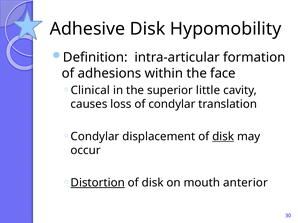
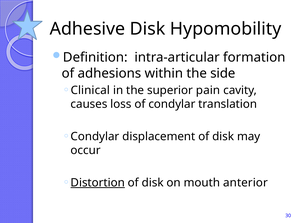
face: face -> side
little: little -> pain
disk at (223, 137) underline: present -> none
